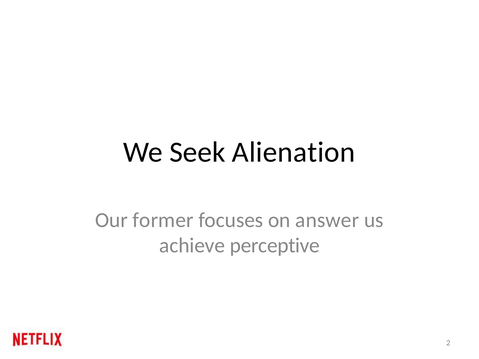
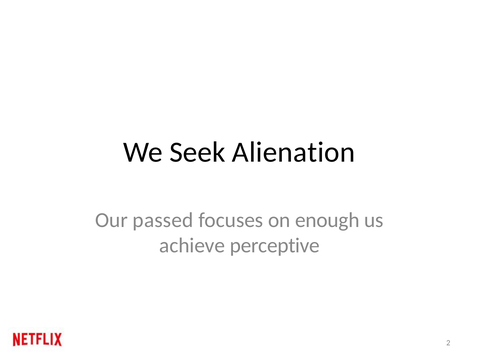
former: former -> passed
answer: answer -> enough
